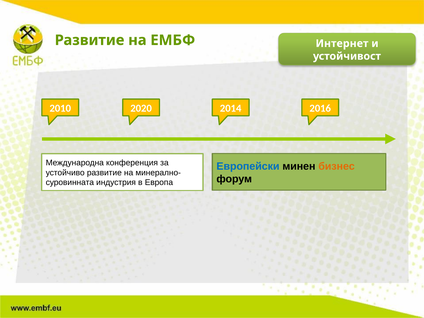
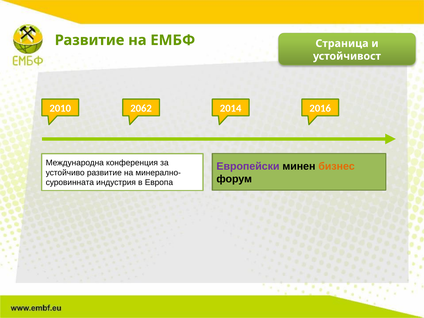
Интернет: Интернет -> Страница
2020: 2020 -> 2062
Европейски colour: blue -> purple
